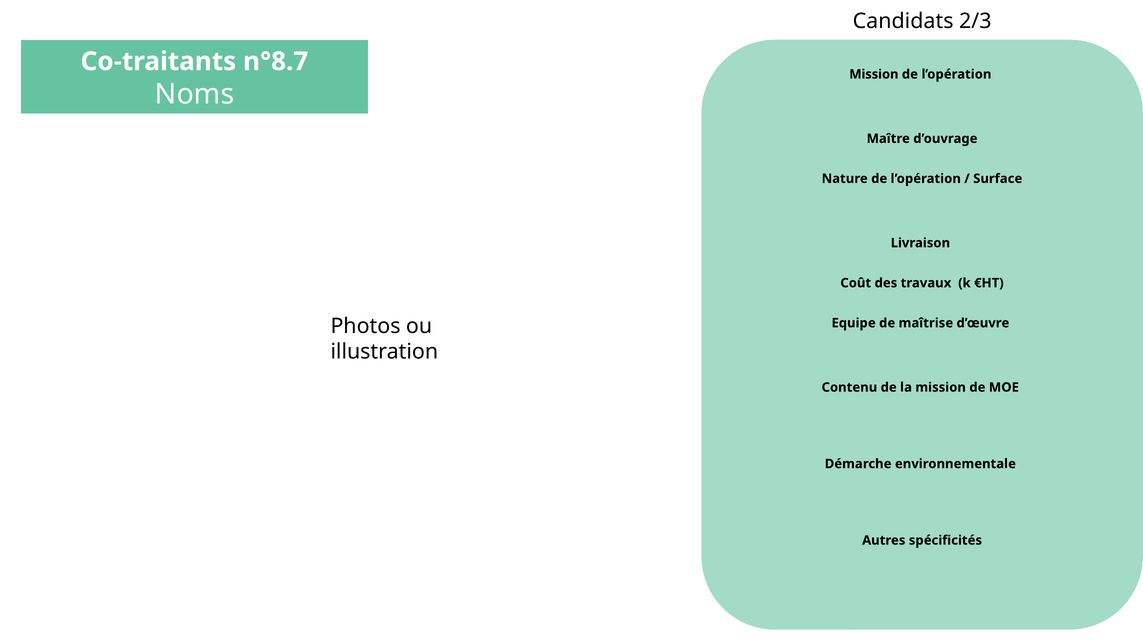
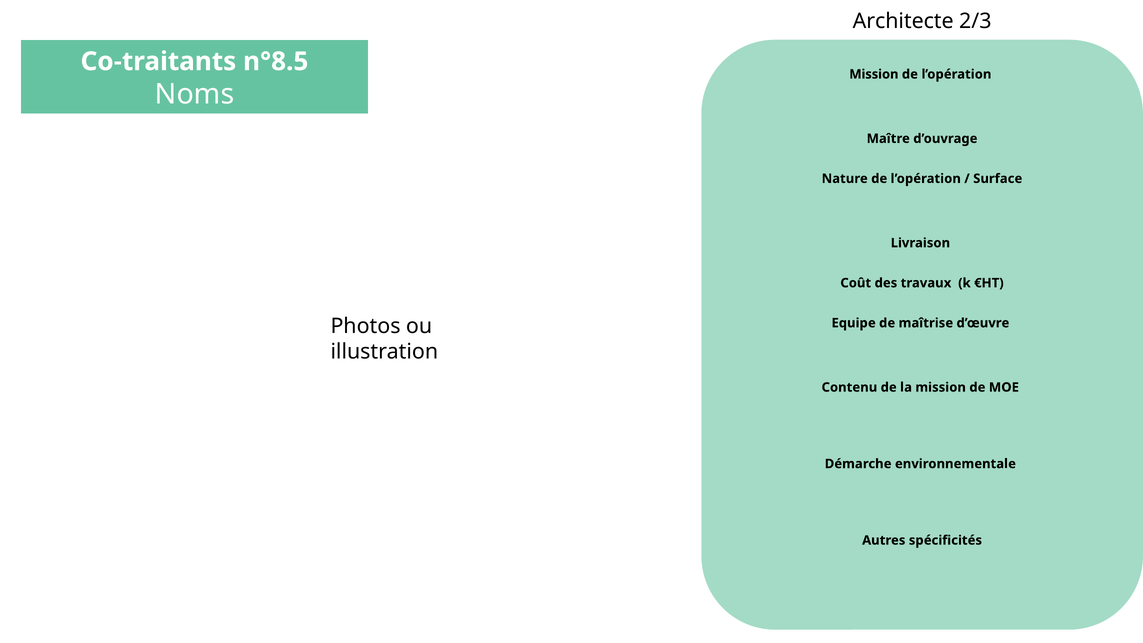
Candidats: Candidats -> Architecte
n°8.7: n°8.7 -> n°8.5
